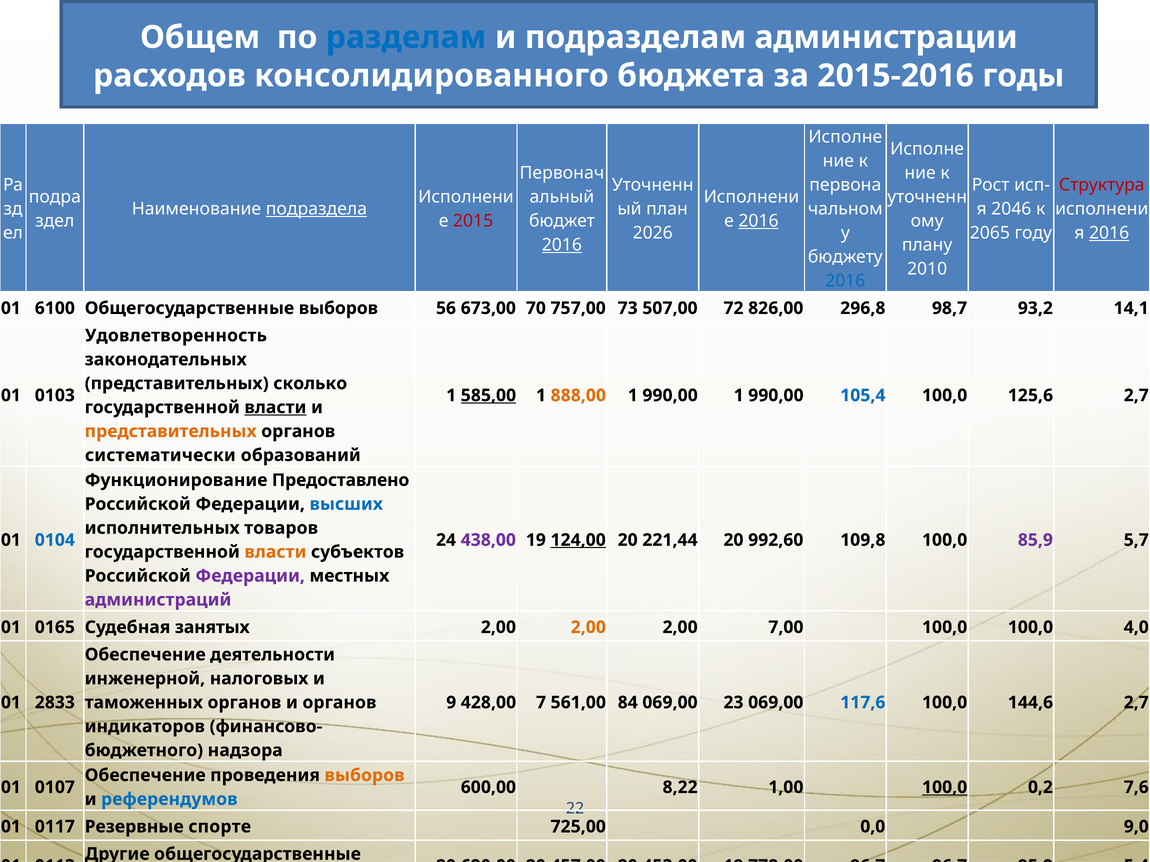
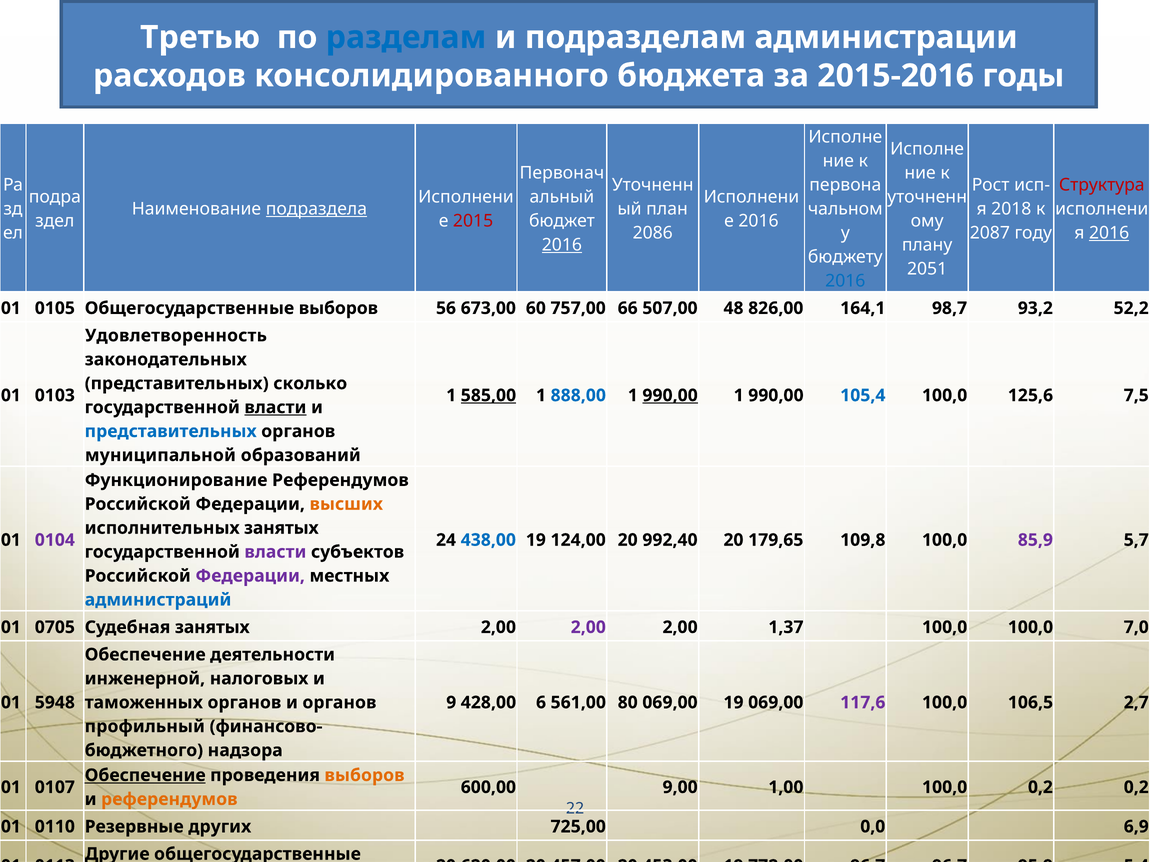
Общем: Общем -> Третью
2046: 2046 -> 2018
2016 at (759, 221) underline: present -> none
2026: 2026 -> 2086
2065: 2065 -> 2087
2010: 2010 -> 2051
6100: 6100 -> 0105
70: 70 -> 60
73: 73 -> 66
72: 72 -> 48
296,8: 296,8 -> 164,1
14,1: 14,1 -> 52,2
888,00 colour: orange -> blue
990,00 at (670, 396) underline: none -> present
125,6 2,7: 2,7 -> 7,5
представительных at (171, 432) colour: orange -> blue
систематически: систематически -> муниципальной
Функционирование Предоставлено: Предоставлено -> Референдумов
высших colour: blue -> orange
исполнительных товаров: товаров -> занятых
0104 colour: blue -> purple
438,00 colour: purple -> blue
124,00 underline: present -> none
221,44: 221,44 -> 992,40
992,60: 992,60 -> 179,65
власти at (275, 552) colour: orange -> purple
администраций colour: purple -> blue
0165: 0165 -> 0705
2,00 at (588, 628) colour: orange -> purple
7,00: 7,00 -> 1,37
4,0: 4,0 -> 7,0
2833: 2833 -> 5948
7: 7 -> 6
84: 84 -> 80
069,00 23: 23 -> 19
117,6 colour: blue -> purple
144,6: 144,6 -> 106,5
индикаторов: индикаторов -> профильный
Обеспечение at (145, 776) underline: none -> present
8,22: 8,22 -> 9,00
100,0 at (945, 788) underline: present -> none
0,2 7,6: 7,6 -> 0,2
референдумов at (169, 800) colour: blue -> orange
0117: 0117 -> 0110
спорте: спорте -> других
9,0: 9,0 -> 6,9
